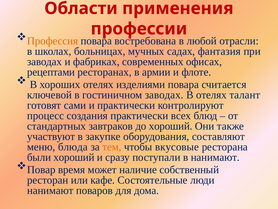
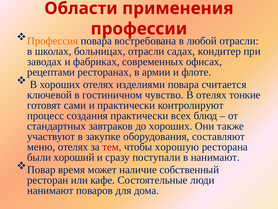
больницах мучных: мучных -> отрасли
фантазия: фантазия -> кондитер
гостиничном заводах: заводах -> чувство
талант: талант -> тонкие
до хороший: хороший -> хороших
меню блюда: блюда -> отелях
тем colour: orange -> red
вкусовые: вкусовые -> хорошую
